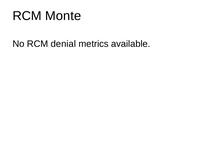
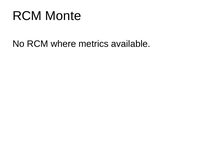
denial: denial -> where
